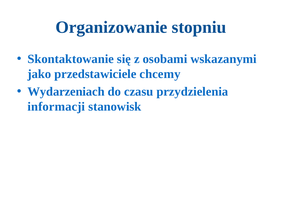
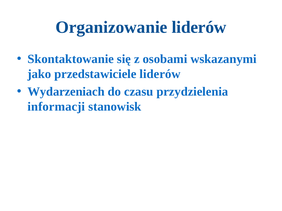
Organizowanie stopniu: stopniu -> liderów
przedstawiciele chcemy: chcemy -> liderów
